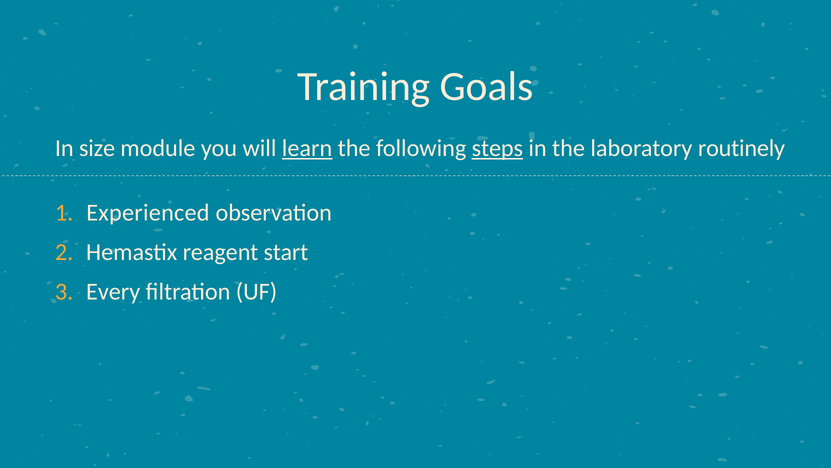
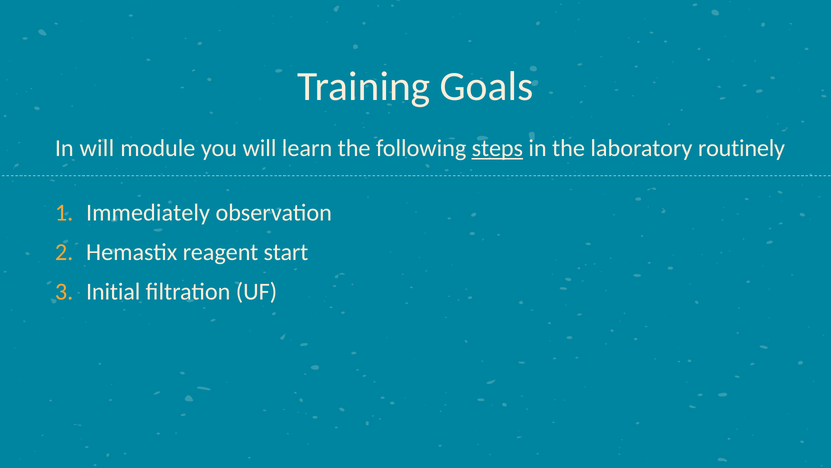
In size: size -> will
learn underline: present -> none
Experienced: Experienced -> Immediately
Every: Every -> Initial
